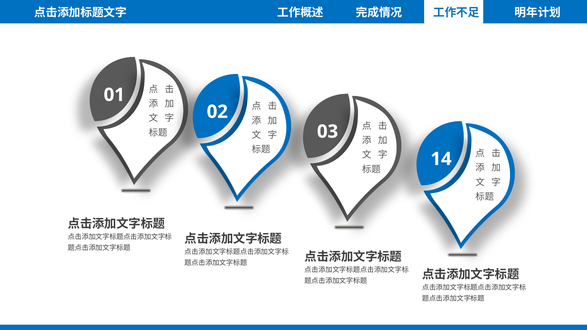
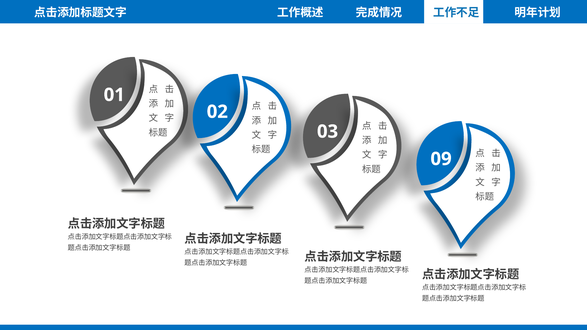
14: 14 -> 09
